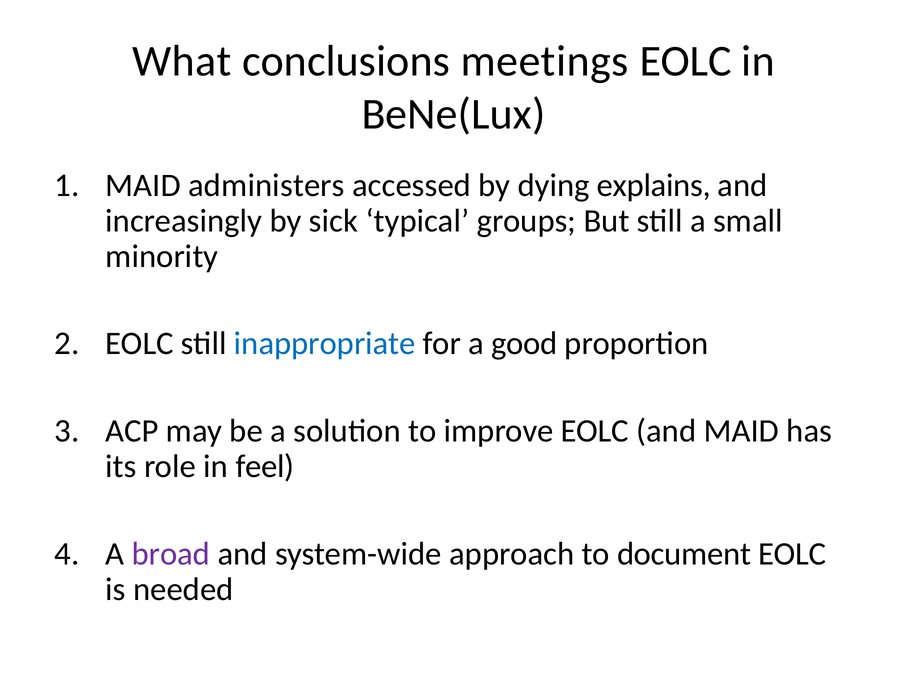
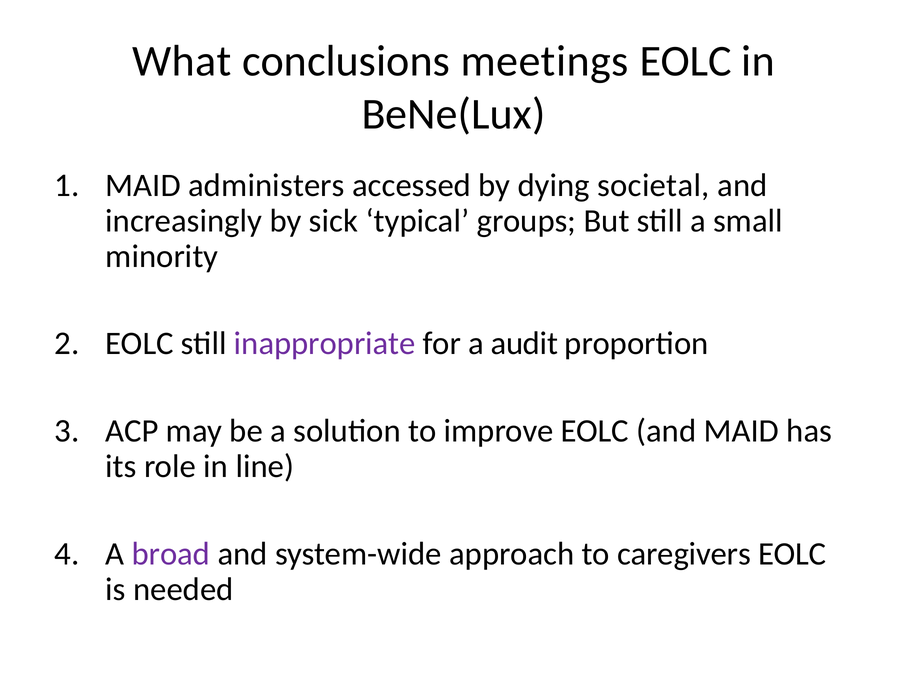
explains: explains -> societal
inappropriate colour: blue -> purple
good: good -> audit
feel: feel -> line
document: document -> caregivers
